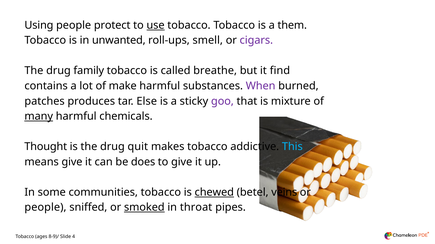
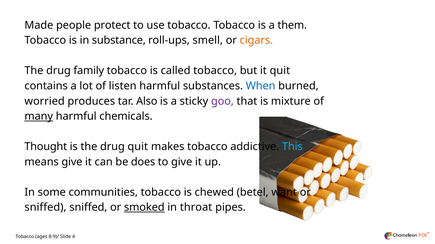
Using: Using -> Made
use underline: present -> none
unwanted: unwanted -> substance
cigars colour: purple -> orange
called breathe: breathe -> tobacco
it find: find -> quit
make: make -> listen
When colour: purple -> blue
patches: patches -> worried
Else: Else -> Also
chewed underline: present -> none
veins: veins -> want
people at (45, 208): people -> sniffed
